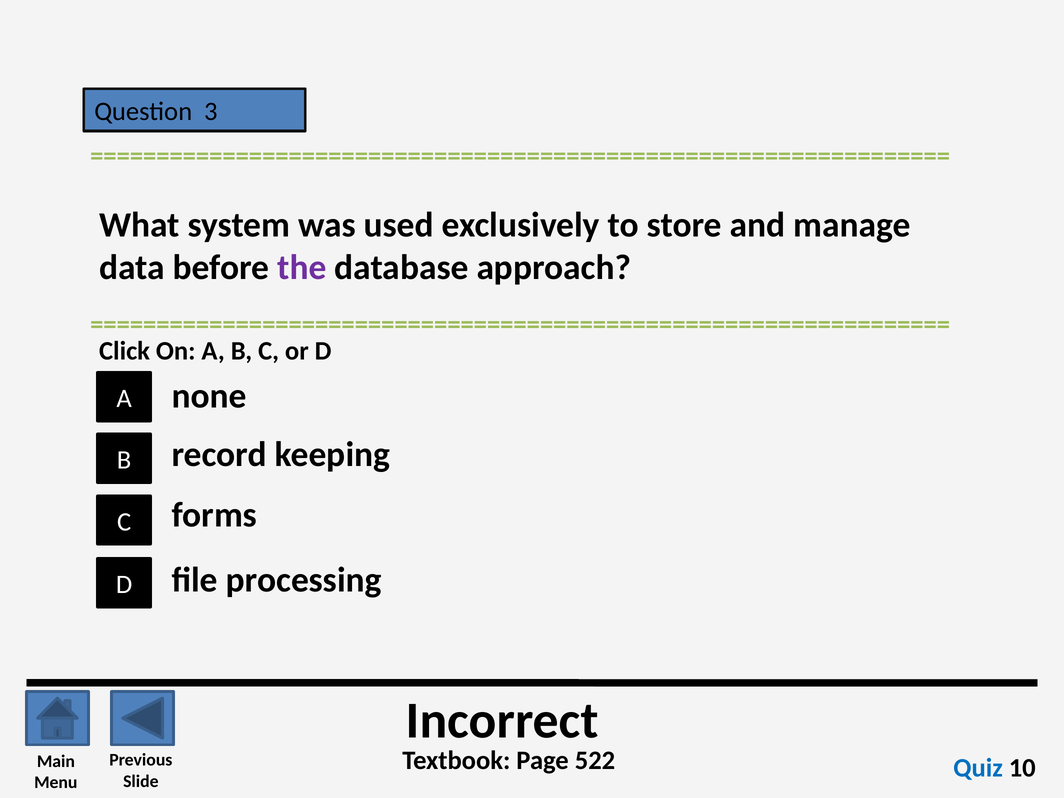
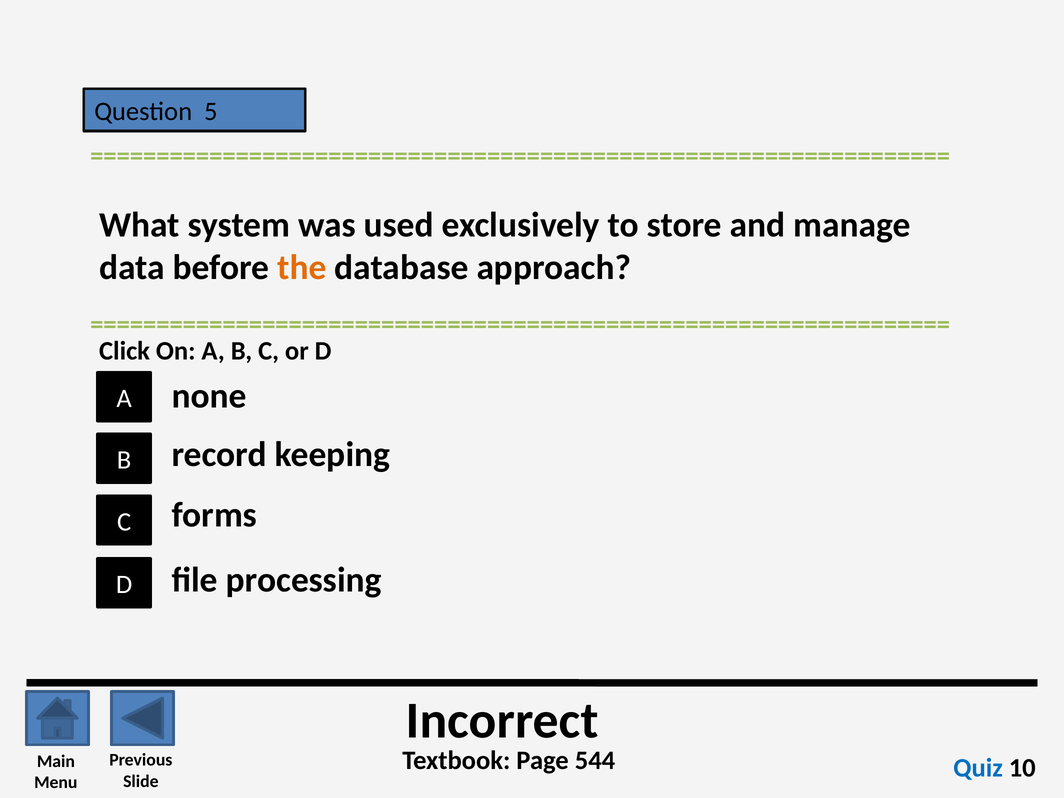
3: 3 -> 5
the colour: purple -> orange
522: 522 -> 544
